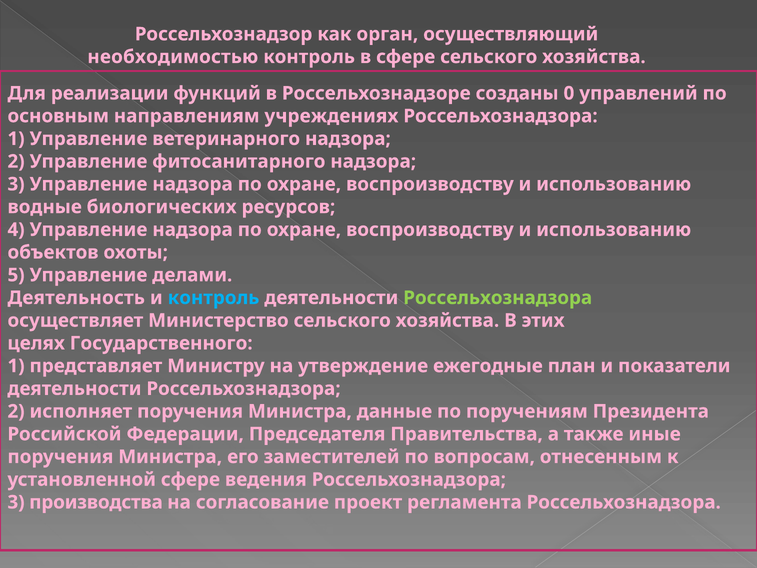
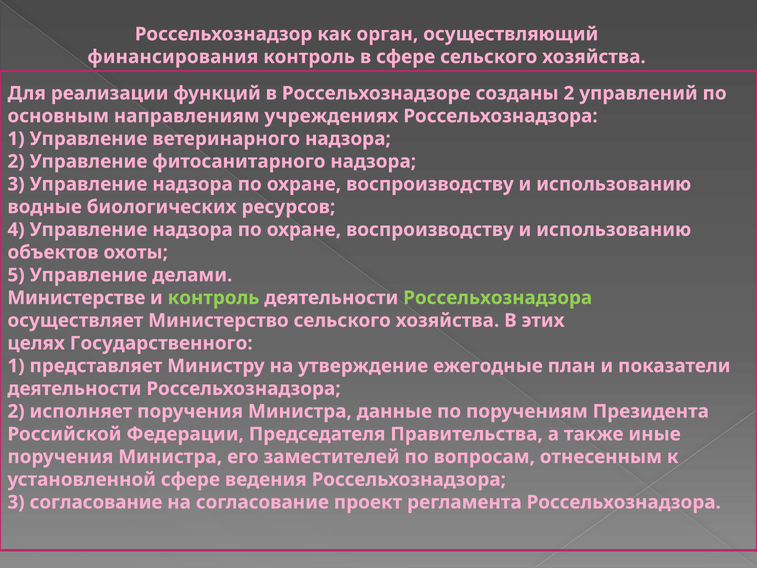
необходимостью: необходимостью -> финансирования
созданы 0: 0 -> 2
Деятельность: Деятельность -> Министерстве
контроль at (214, 298) colour: light blue -> light green
3 производства: производства -> согласование
